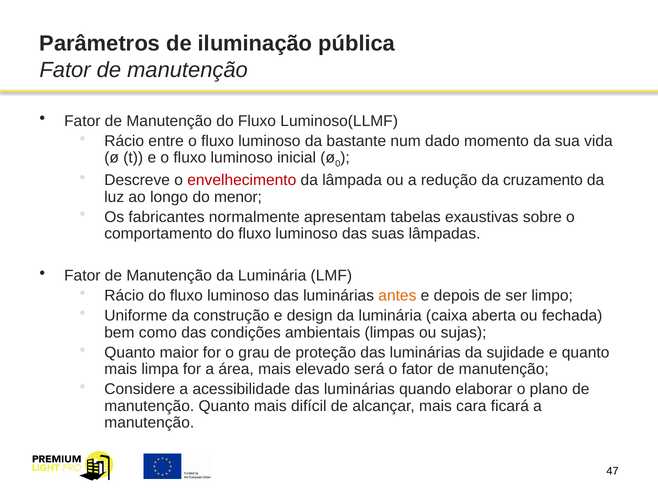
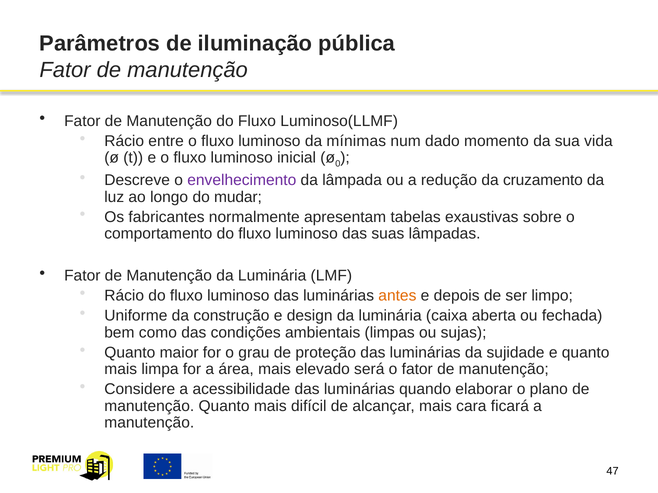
bastante: bastante -> mínimas
envelhecimento colour: red -> purple
menor: menor -> mudar
